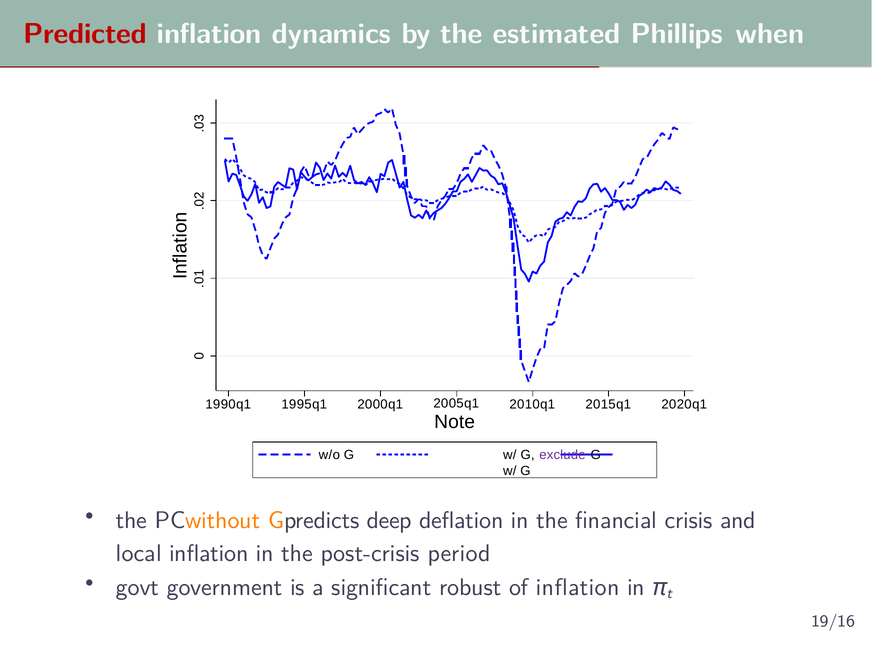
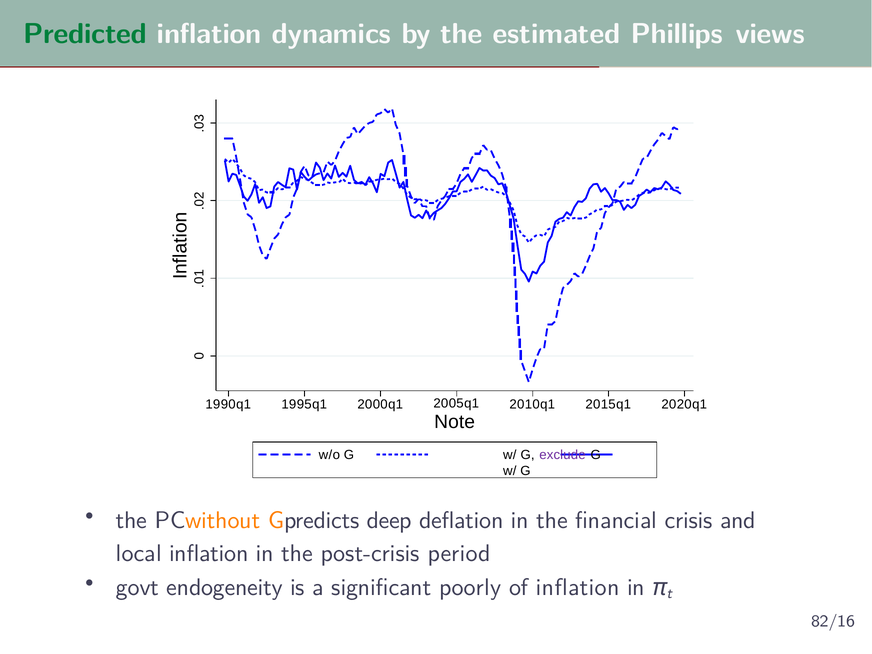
Predicted colour: red -> green
when: when -> views
government: government -> endogeneity
robust: robust -> poorly
19/16: 19/16 -> 82/16
